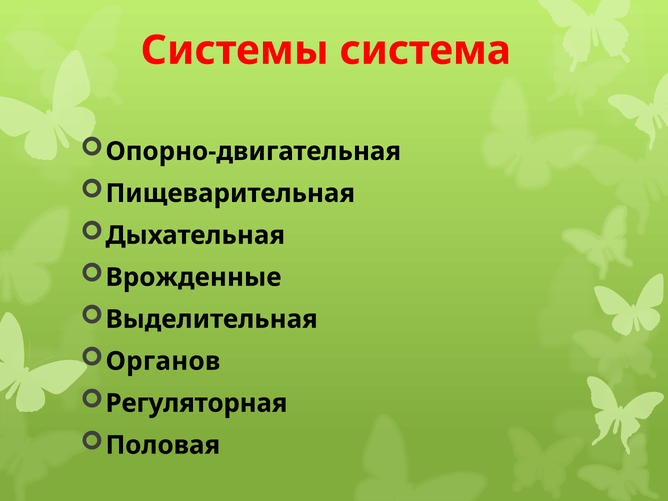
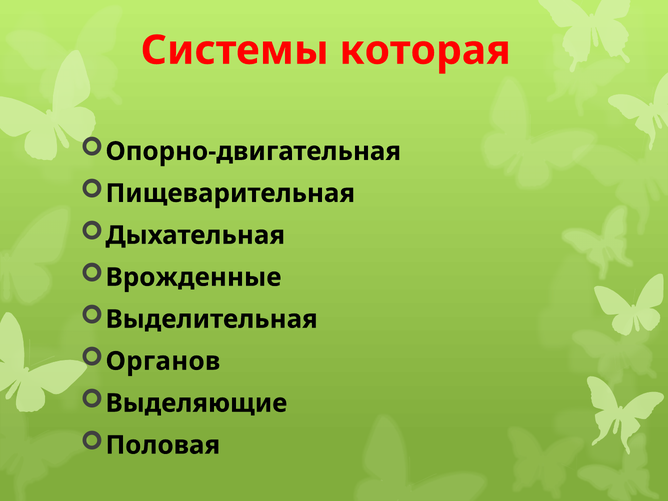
система: система -> которая
Регуляторная: Регуляторная -> Выделяющие
